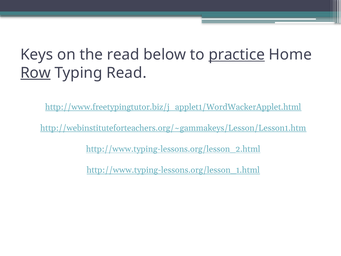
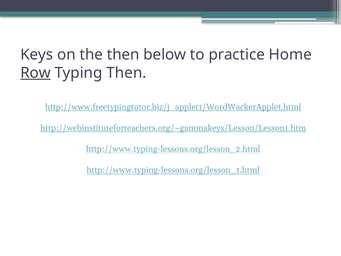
the read: read -> then
practice underline: present -> none
Typing Read: Read -> Then
